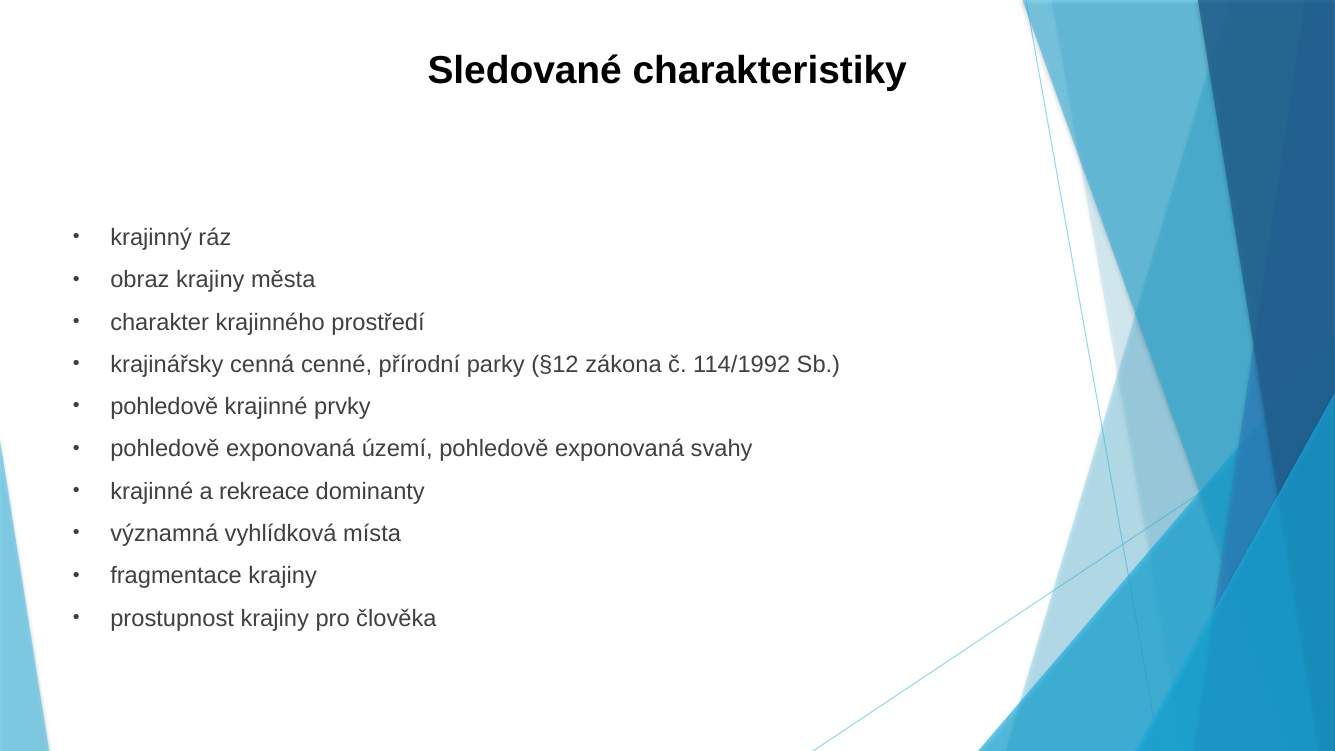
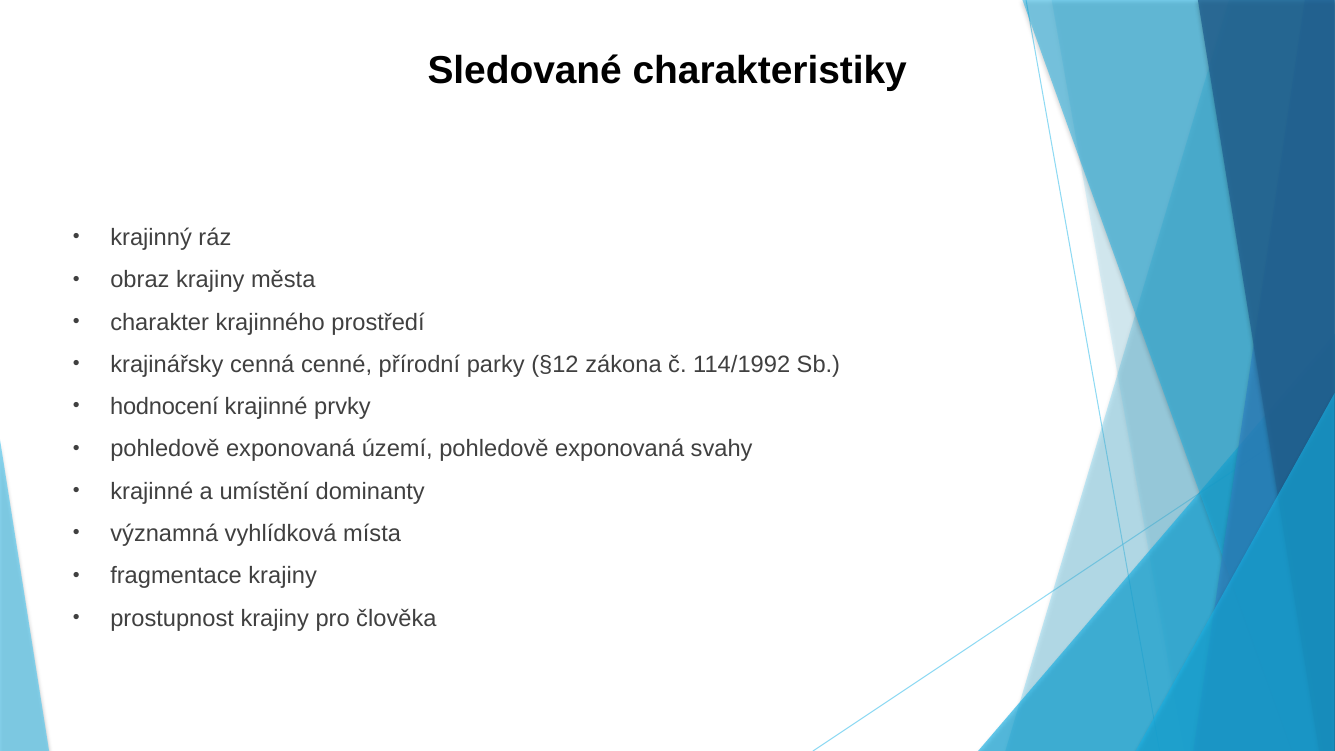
pohledově at (164, 407): pohledově -> hodnocení
rekreace: rekreace -> umístění
